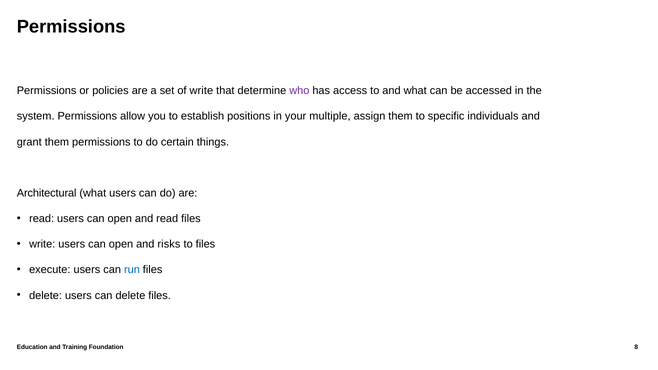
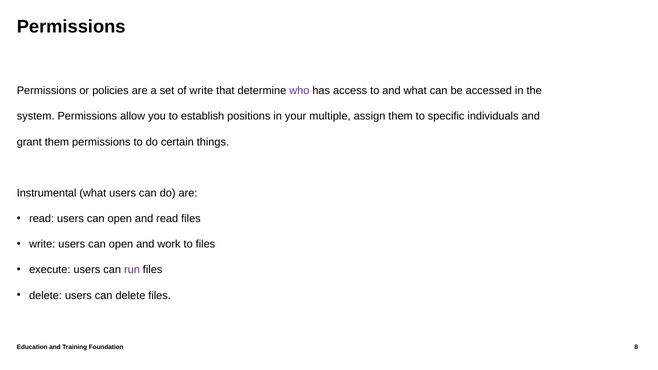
Architectural: Architectural -> Instrumental
risks: risks -> work
run colour: blue -> purple
